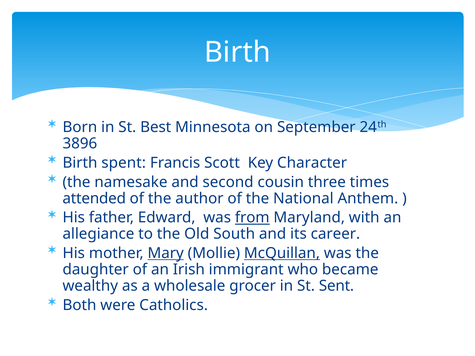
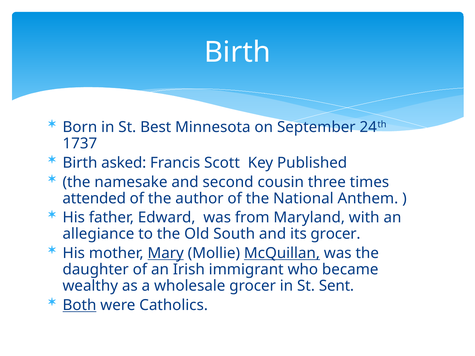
3896: 3896 -> 1737
spent: spent -> asked
Character: Character -> Published
from underline: present -> none
its career: career -> grocer
Both underline: none -> present
